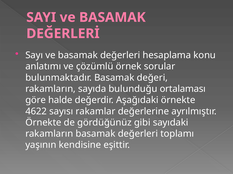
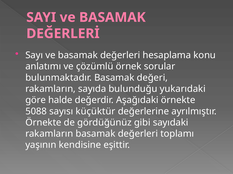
ortalaması: ortalaması -> yukarıdaki
4622: 4622 -> 5088
rakamlar: rakamlar -> küçüktür
